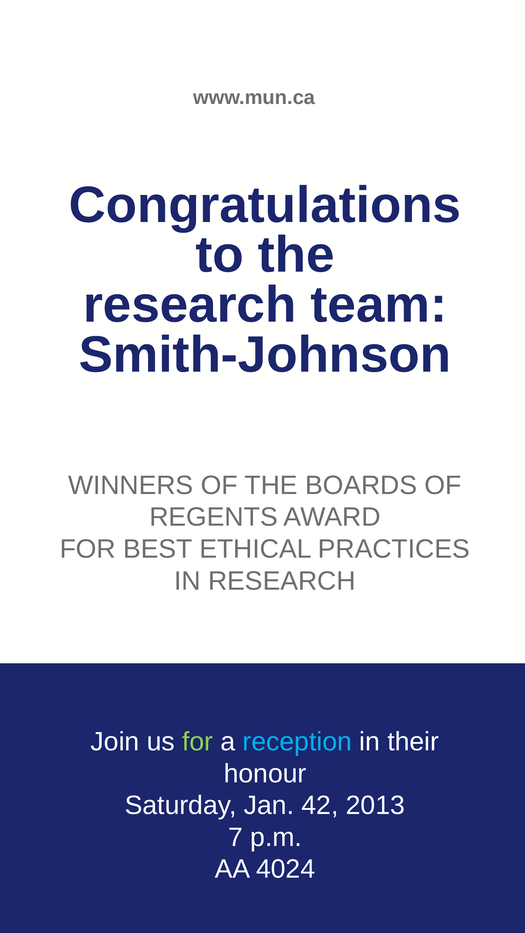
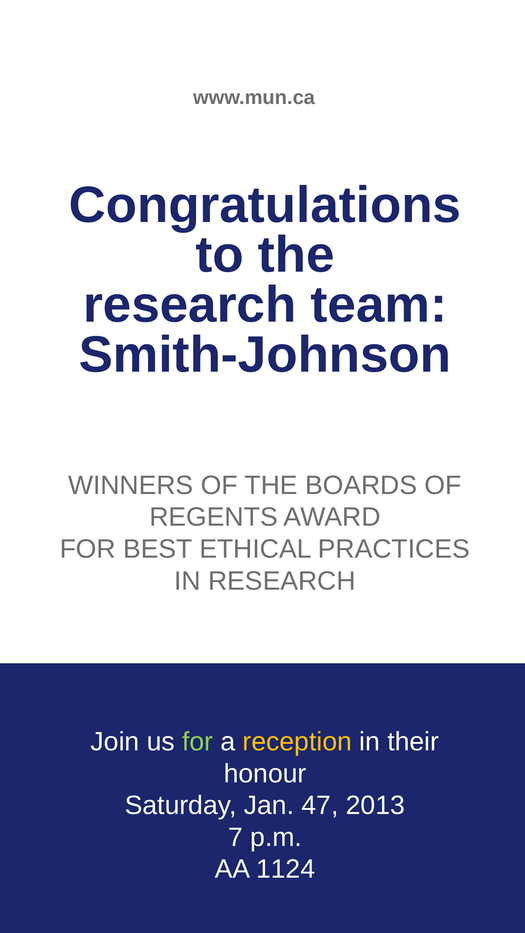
reception colour: light blue -> yellow
42: 42 -> 47
4024: 4024 -> 1124
